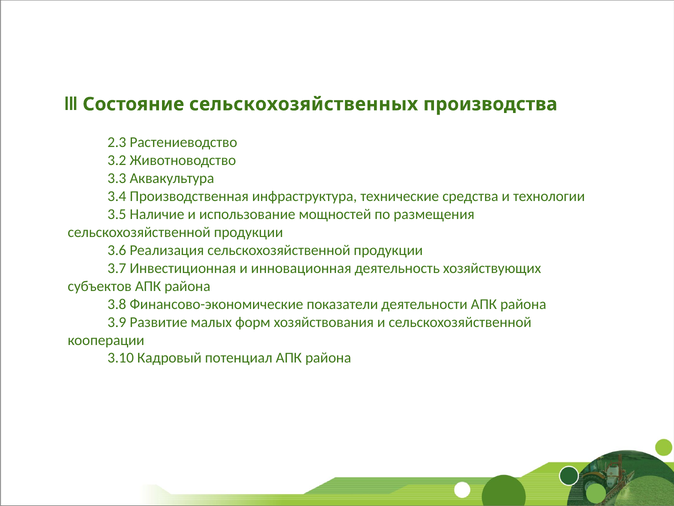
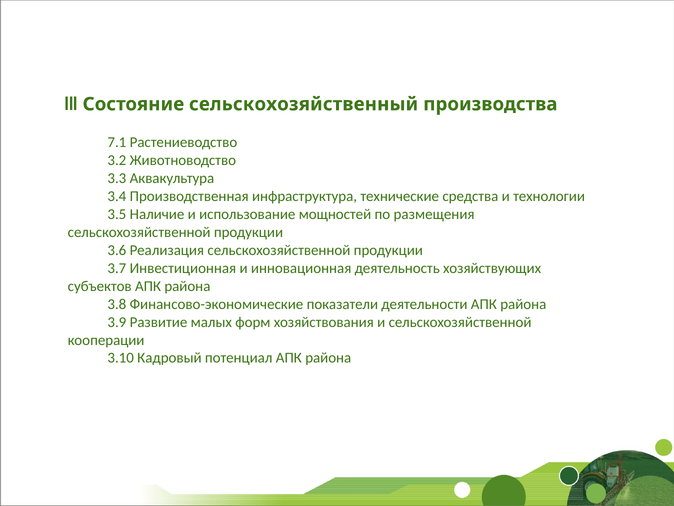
сельскохозяйственных: сельскохозяйственных -> сельскохозяйственный
2.3: 2.3 -> 7.1
